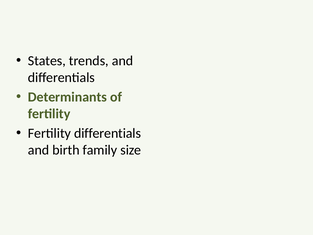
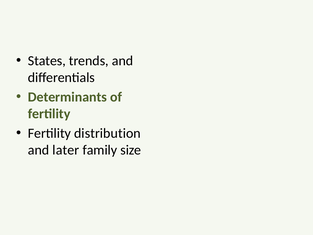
Fertility differentials: differentials -> distribution
birth: birth -> later
